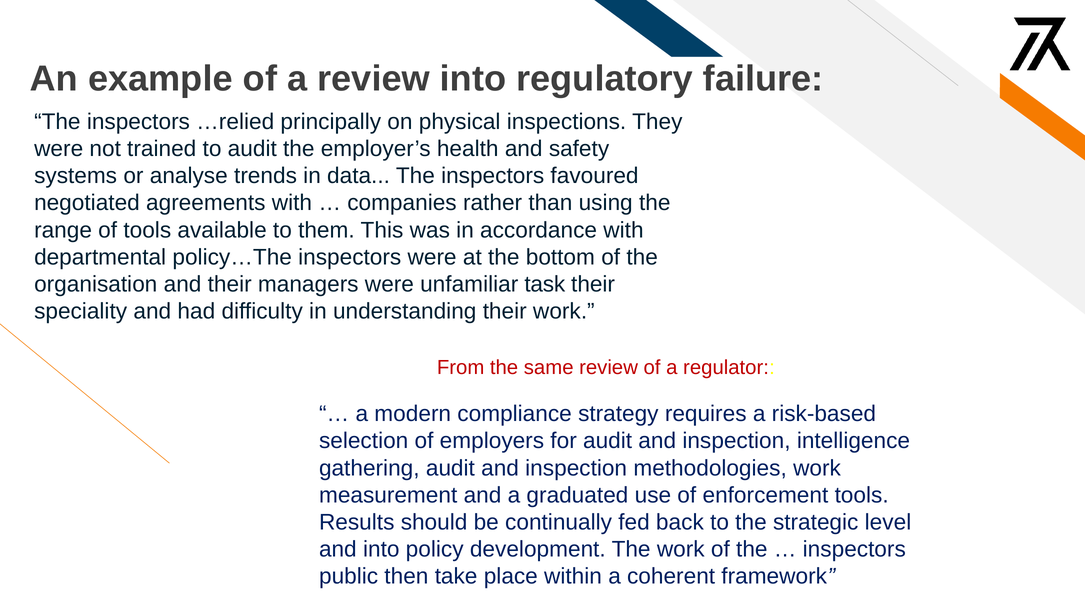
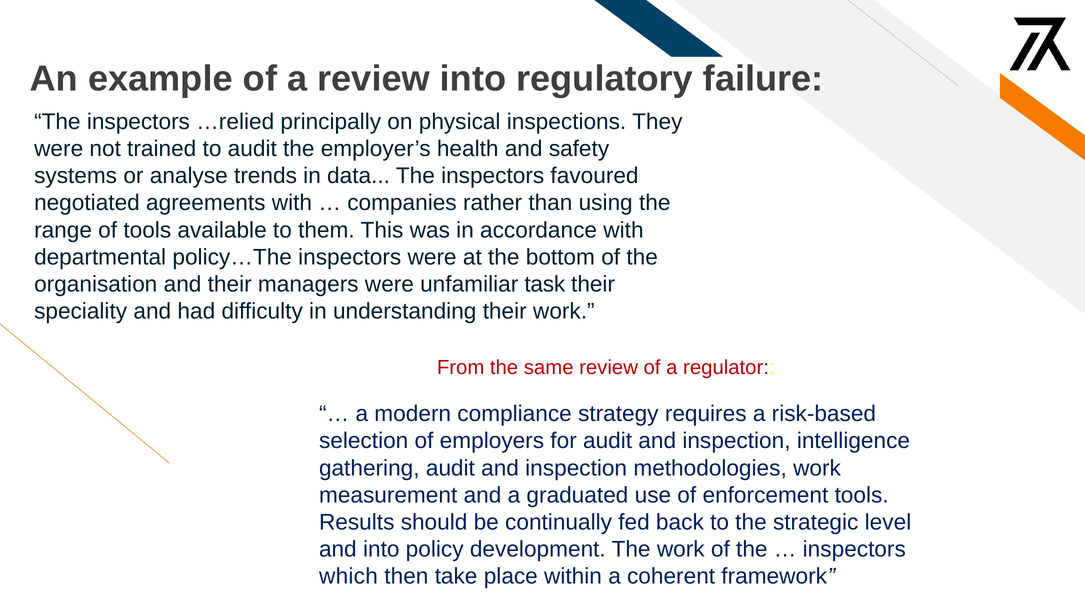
public: public -> which
